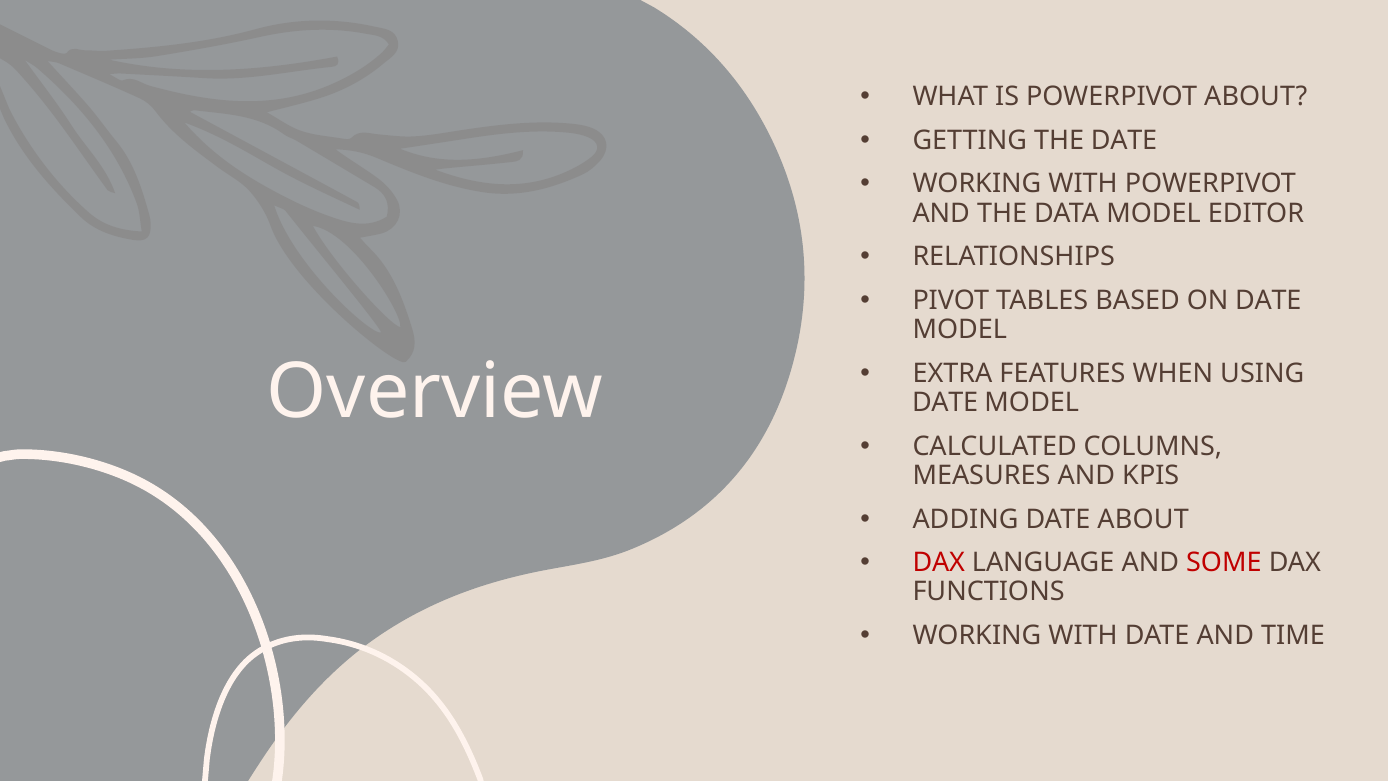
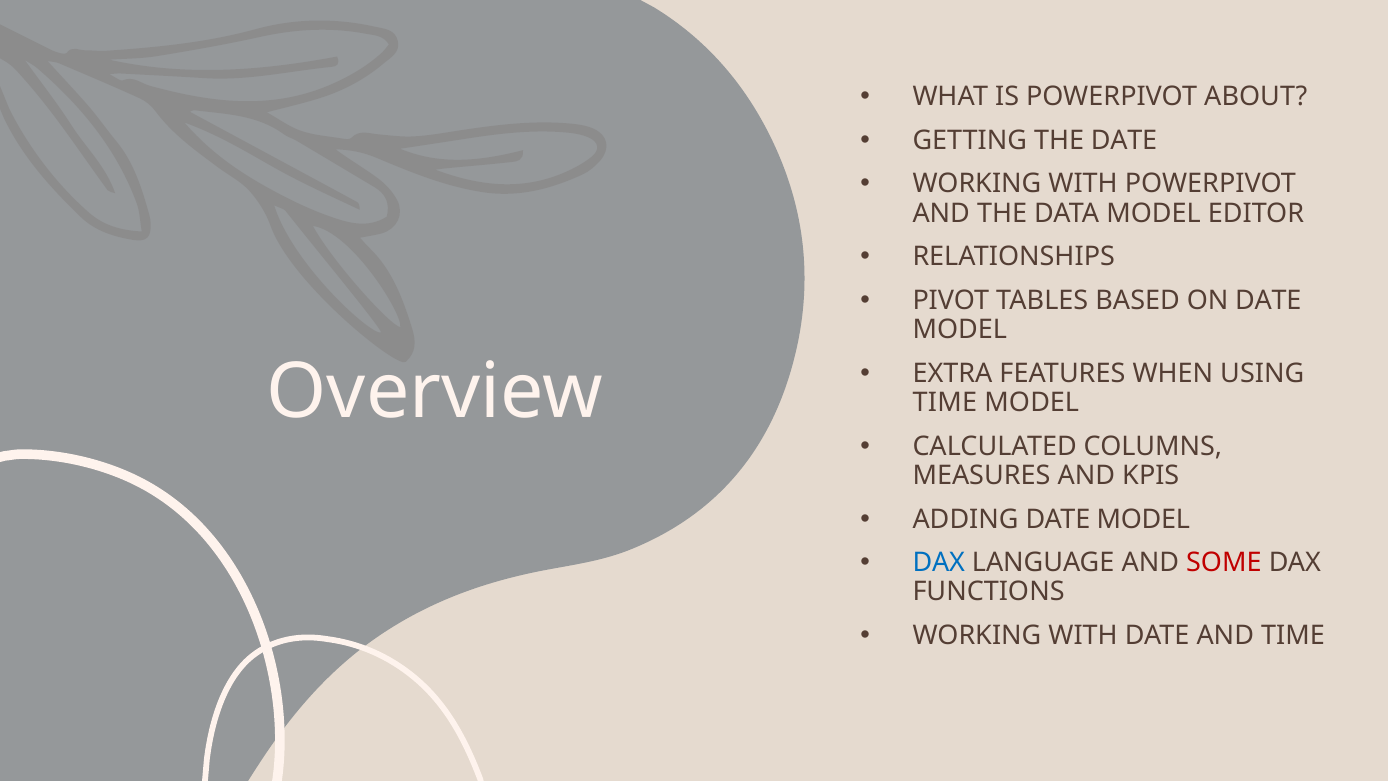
DATE at (945, 402): DATE -> TIME
ADDING DATE ABOUT: ABOUT -> MODEL
DAX at (939, 563) colour: red -> blue
